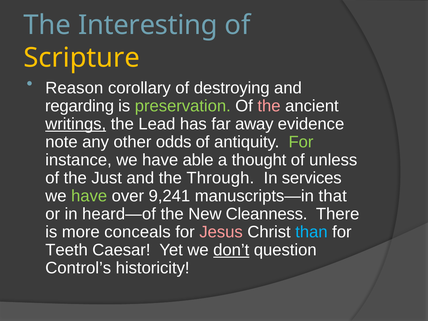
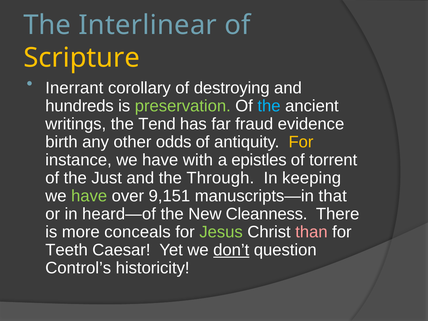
Interesting: Interesting -> Interlinear
Reason: Reason -> Inerrant
regarding: regarding -> hundreds
the at (269, 106) colour: pink -> light blue
writings underline: present -> none
Lead: Lead -> Tend
away: away -> fraud
note: note -> birth
For at (301, 142) colour: light green -> yellow
able: able -> with
thought: thought -> epistles
unless: unless -> torrent
services: services -> keeping
9,241: 9,241 -> 9,151
Jesus colour: pink -> light green
than colour: light blue -> pink
